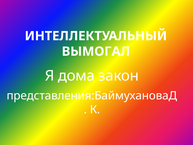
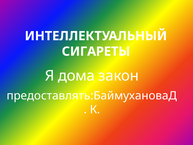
ВЫМОГАЛ: ВЫМОГАЛ -> СИГАРЕТЫ
представления:БаймухановаД: представления:БаймухановаД -> предоставлять:БаймухановаД
